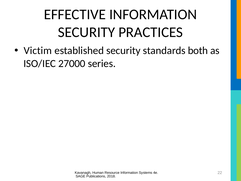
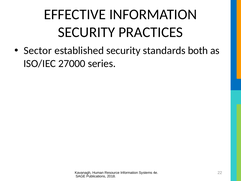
Victim: Victim -> Sector
